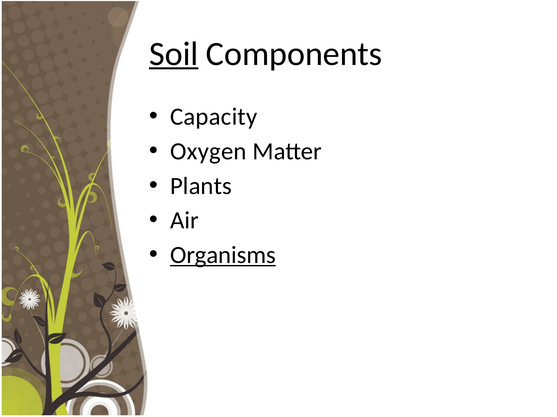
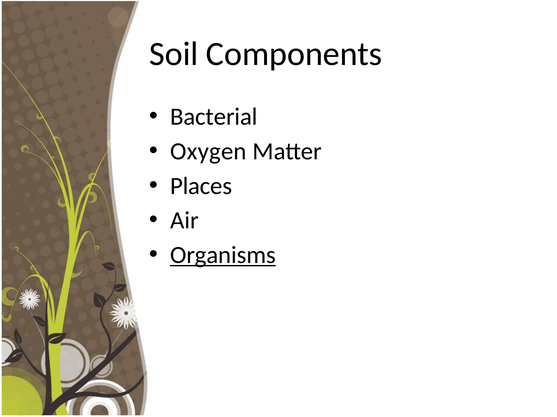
Soil underline: present -> none
Capacity: Capacity -> Bacterial
Plants: Plants -> Places
